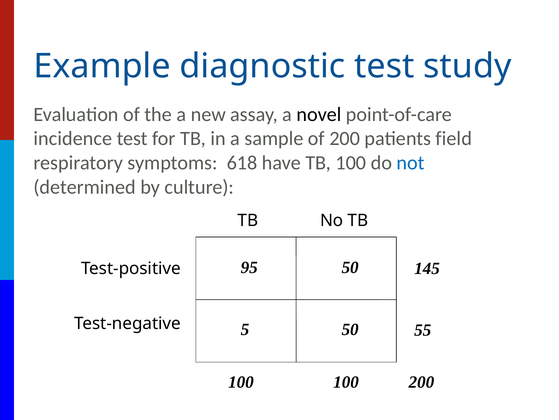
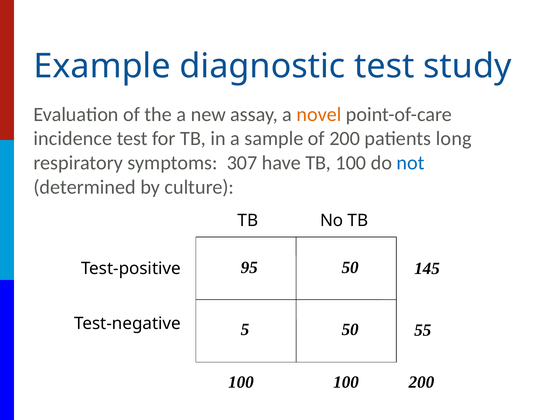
novel colour: black -> orange
field: field -> long
618: 618 -> 307
